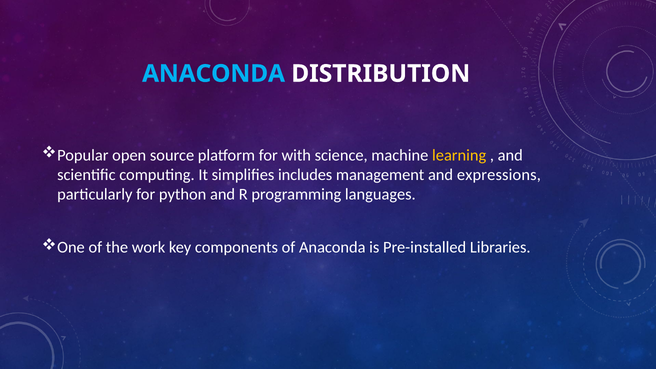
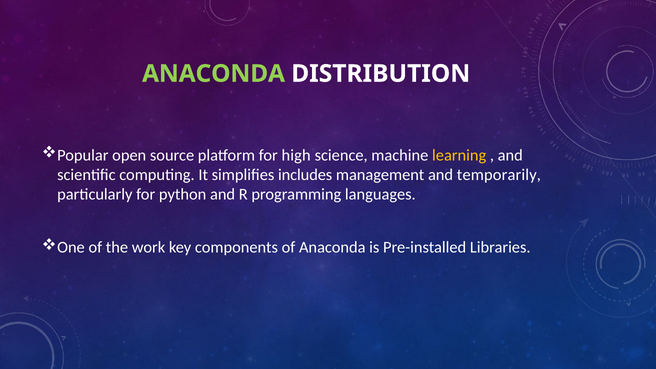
ANACONDA at (214, 74) colour: light blue -> light green
with: with -> high
expressions: expressions -> temporarily
